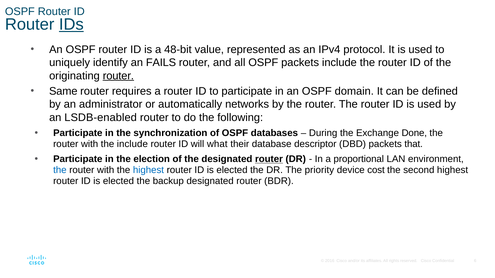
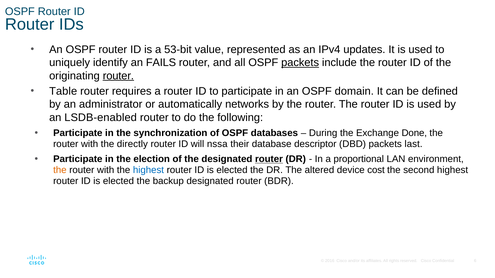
IDs underline: present -> none
48-bit: 48-bit -> 53-bit
protocol: protocol -> updates
packets at (300, 63) underline: none -> present
Same: Same -> Table
the include: include -> directly
what: what -> nssa
that: that -> last
the at (60, 170) colour: blue -> orange
priority: priority -> altered
